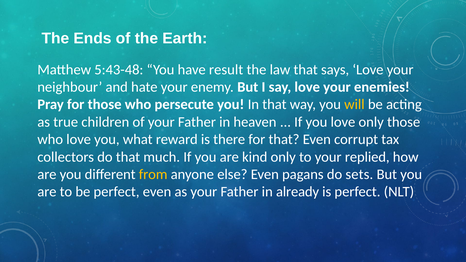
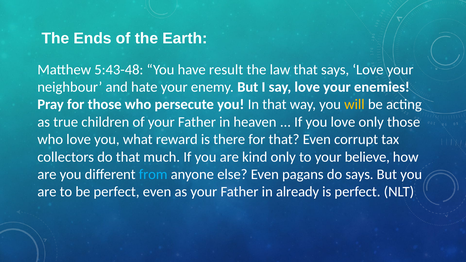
replied: replied -> believe
from colour: yellow -> light blue
do sets: sets -> says
